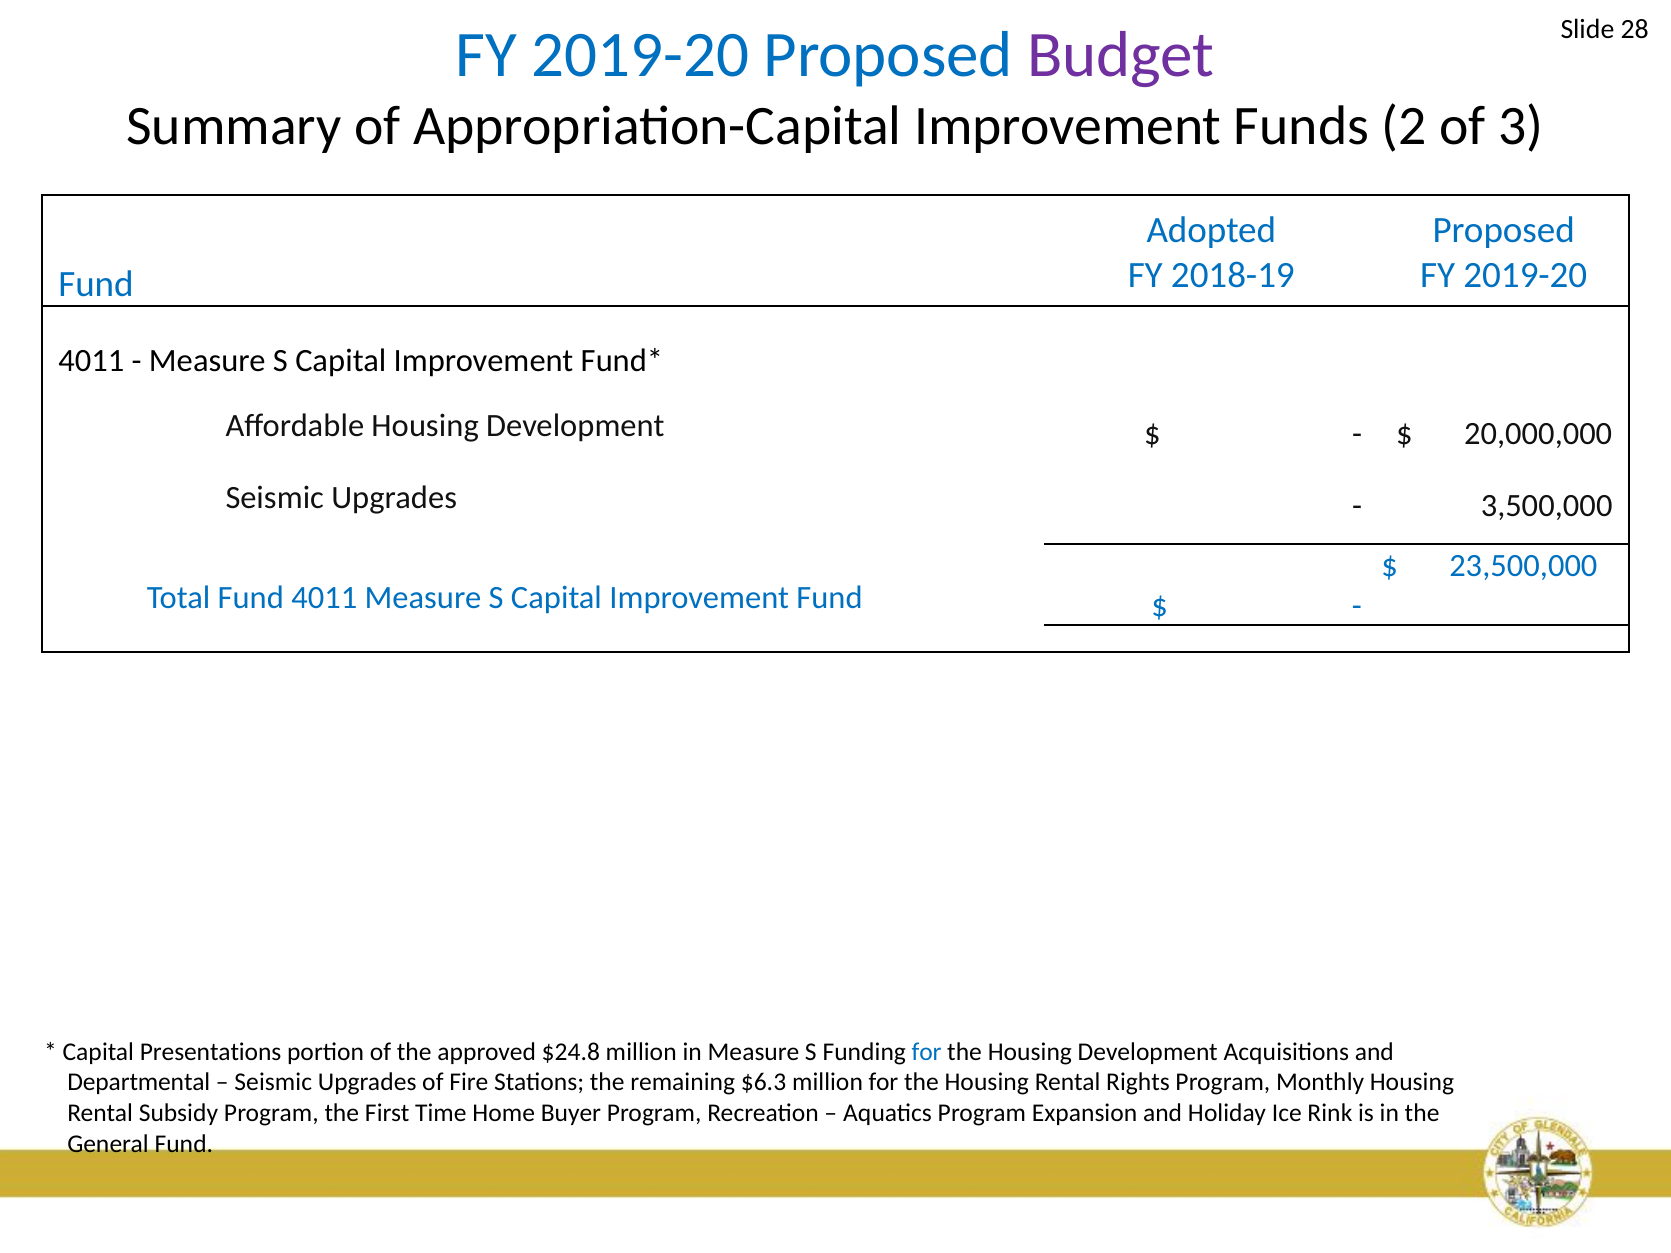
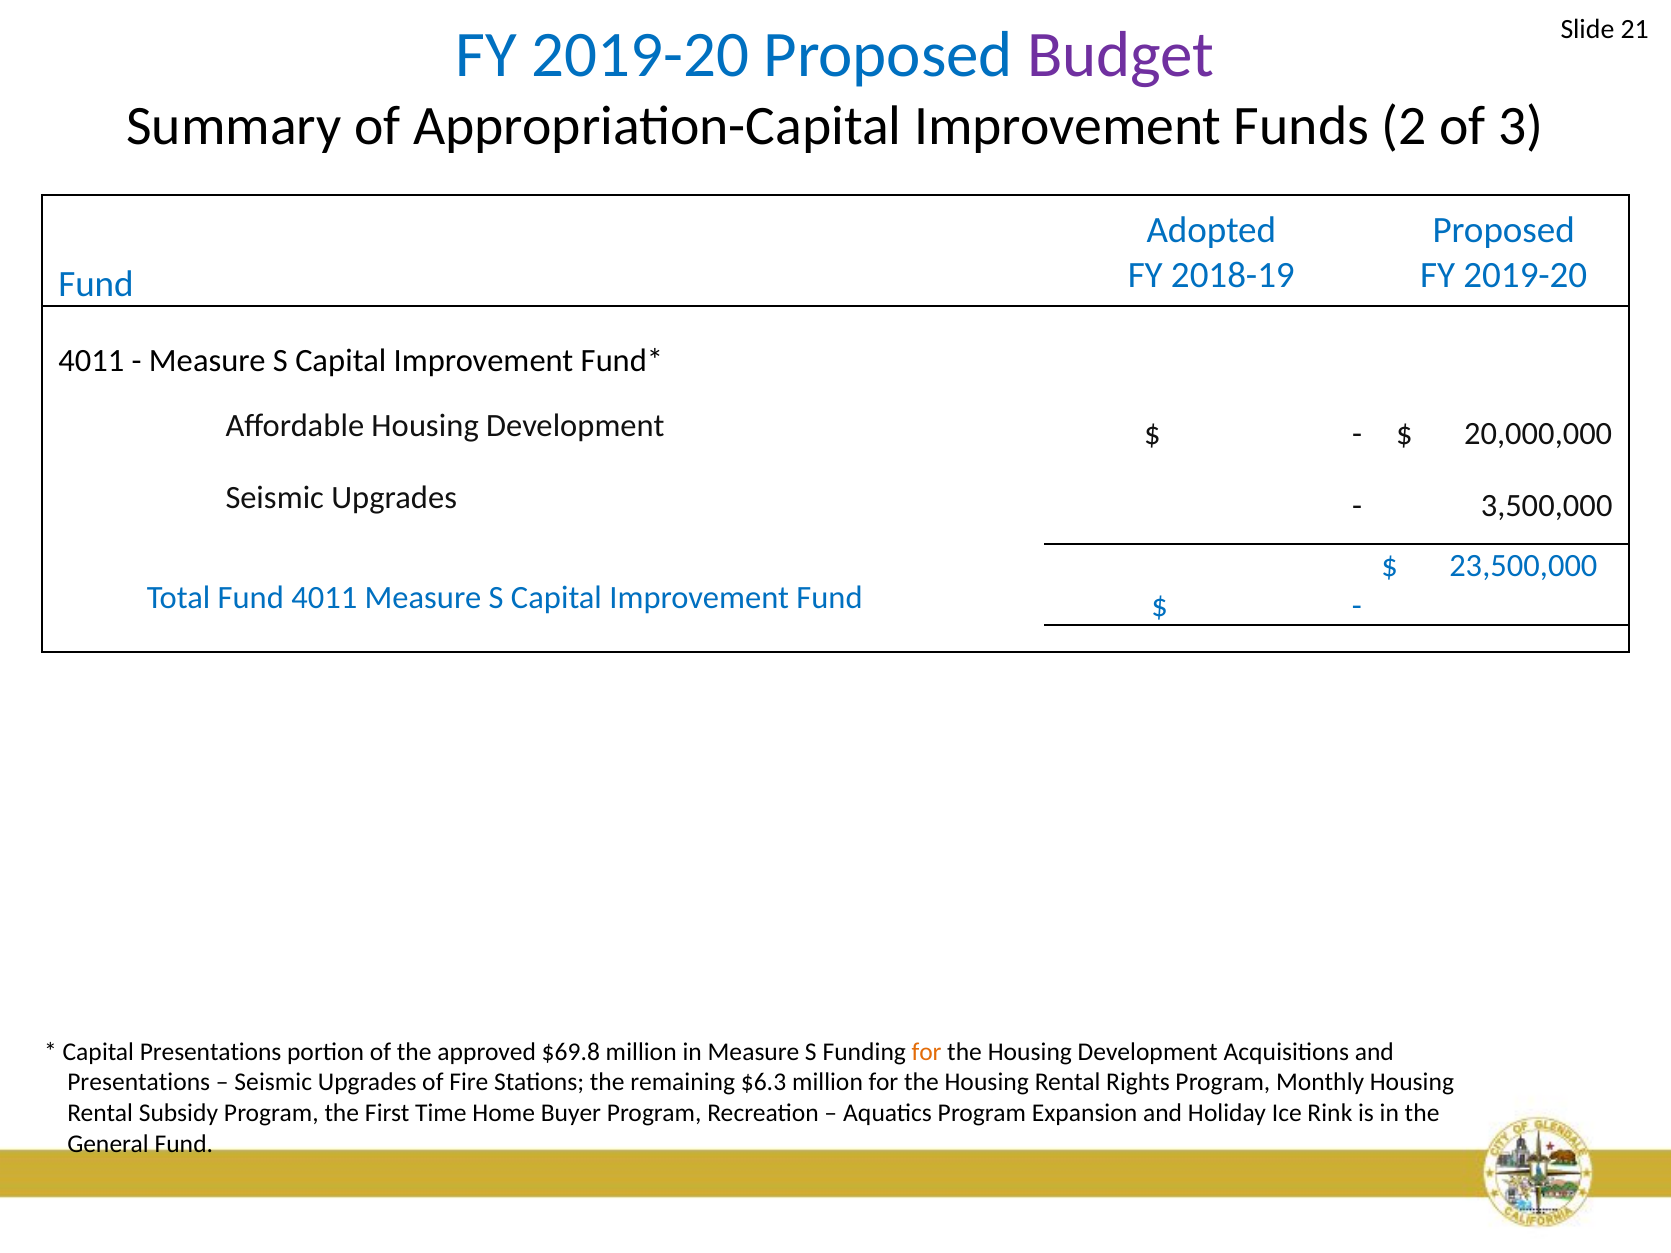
28: 28 -> 21
$24.8: $24.8 -> $69.8
for at (927, 1052) colour: blue -> orange
Departmental at (139, 1083): Departmental -> Presentations
